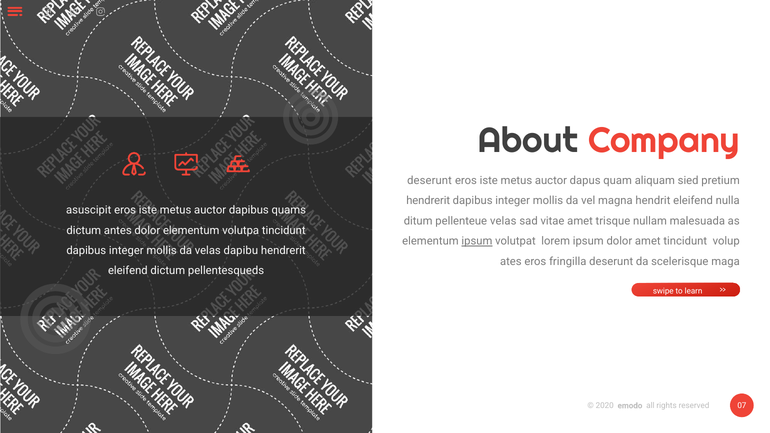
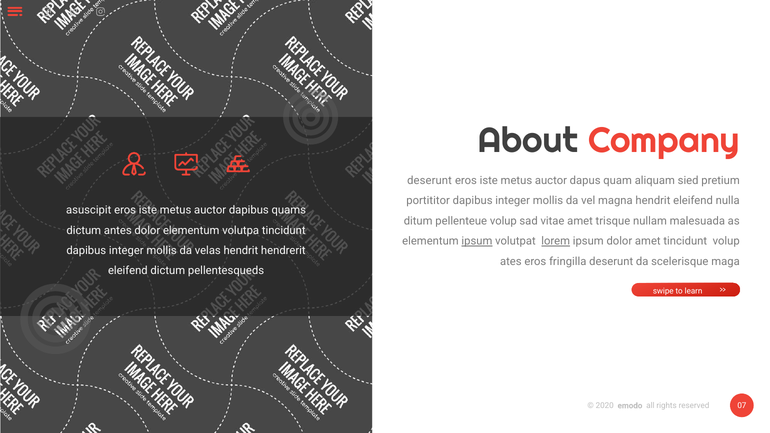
hendrerit at (428, 201): hendrerit -> portititor
pellenteue velas: velas -> volup
lorem underline: none -> present
velas dapibu: dapibu -> hendrit
